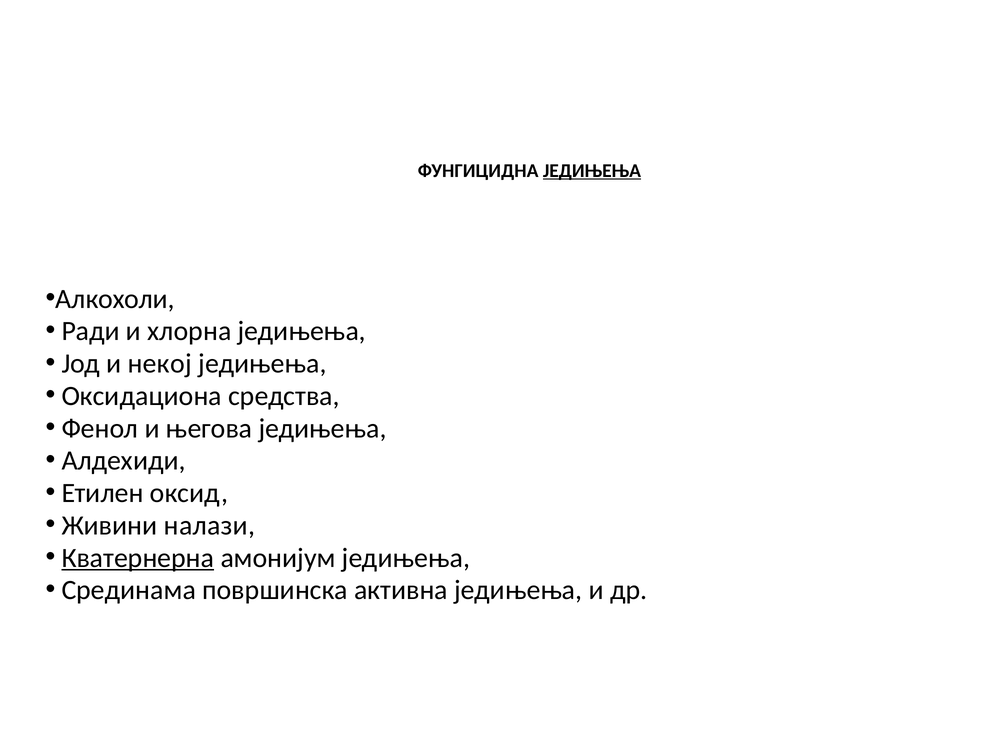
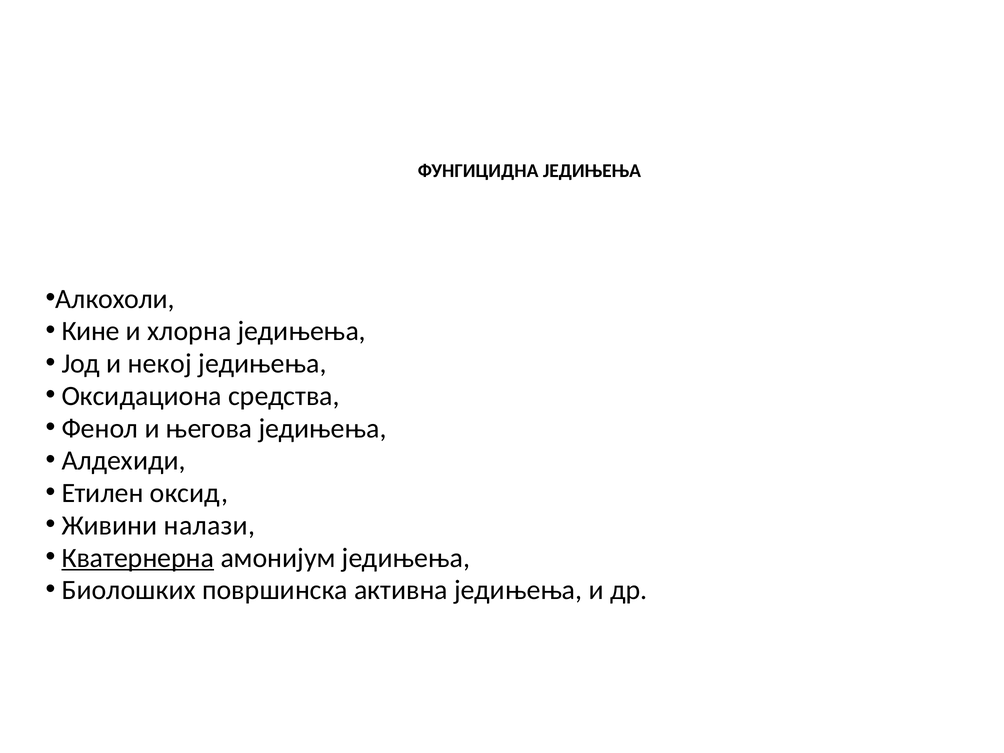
ЈЕДИЊЕЊА at (592, 171) underline: present -> none
Ради: Ради -> Кине
Срединама: Срединама -> Биолошких
